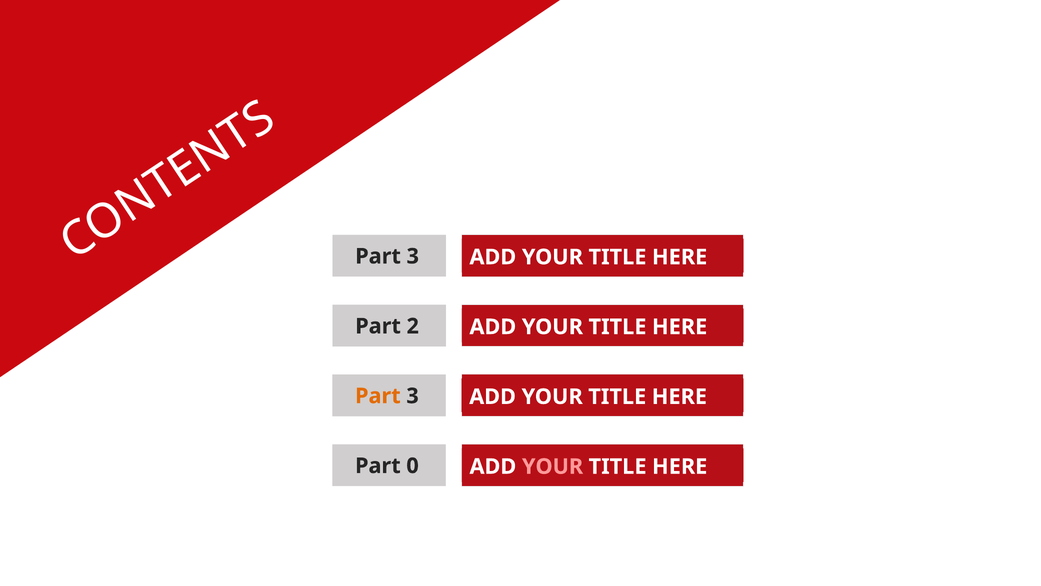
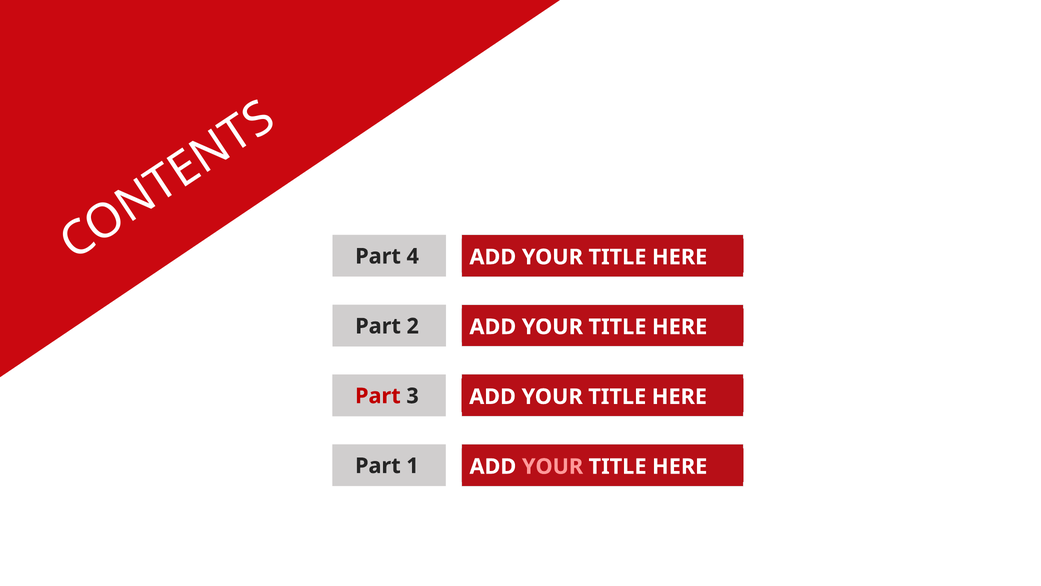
3 at (413, 256): 3 -> 4
Part at (378, 396) colour: orange -> red
0: 0 -> 1
